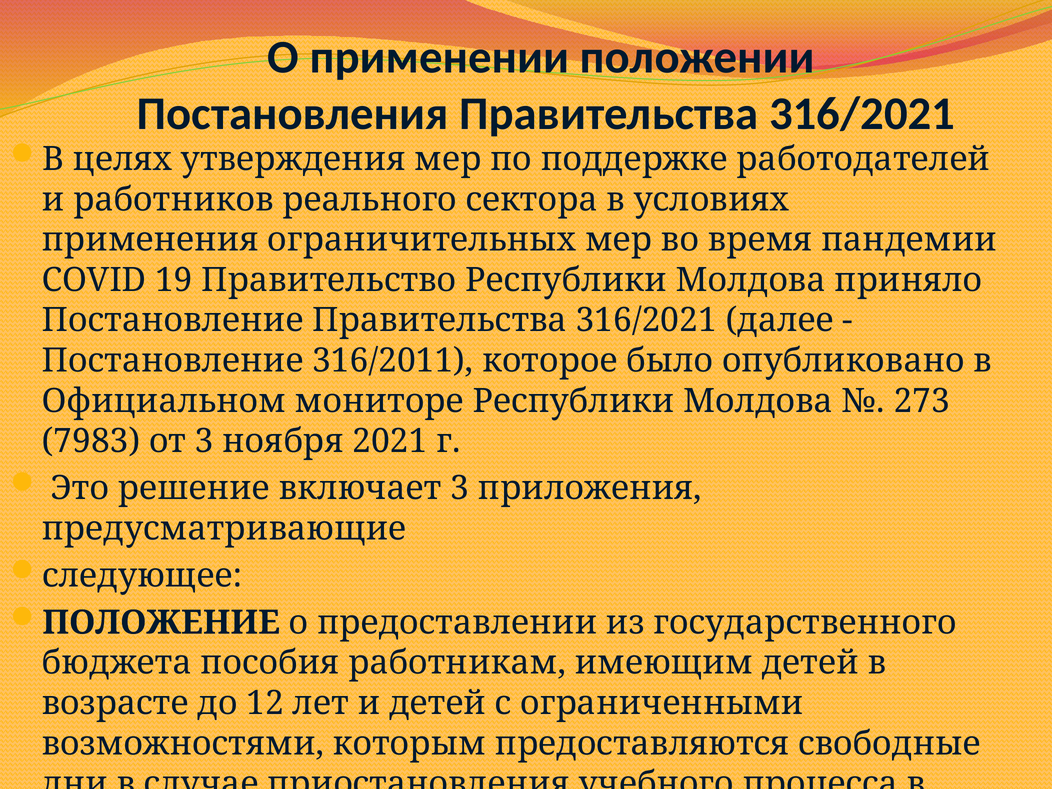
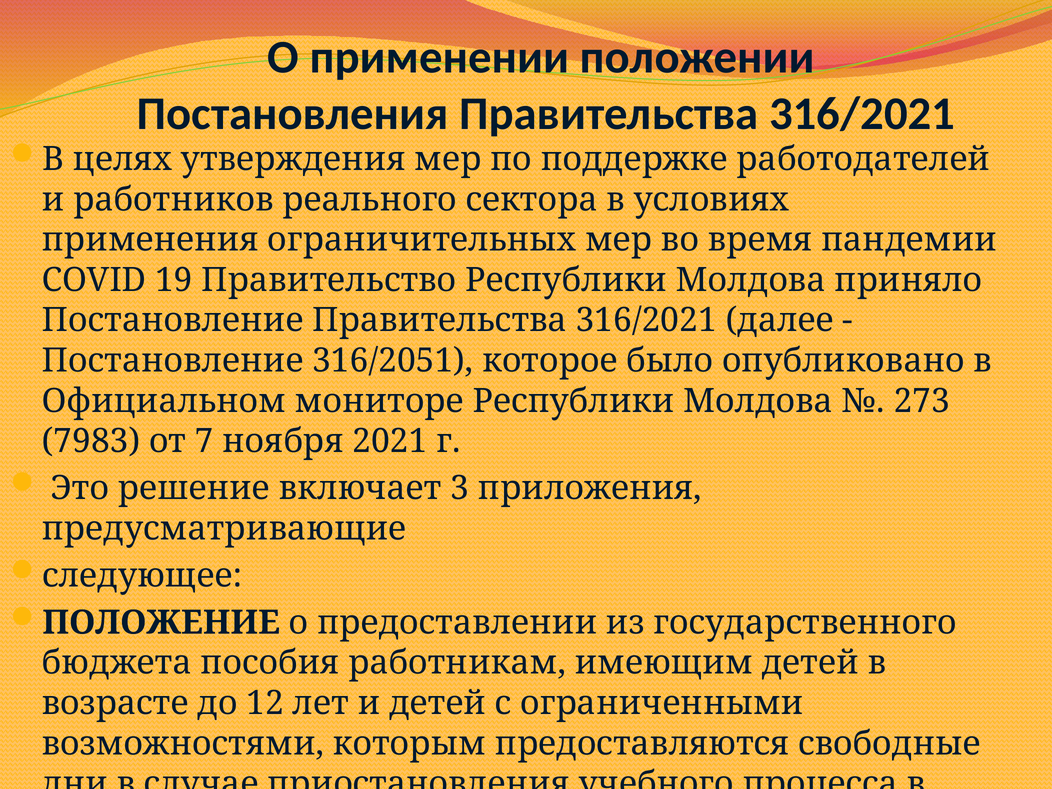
316/2011: 316/2011 -> 316/2051
от 3: 3 -> 7
